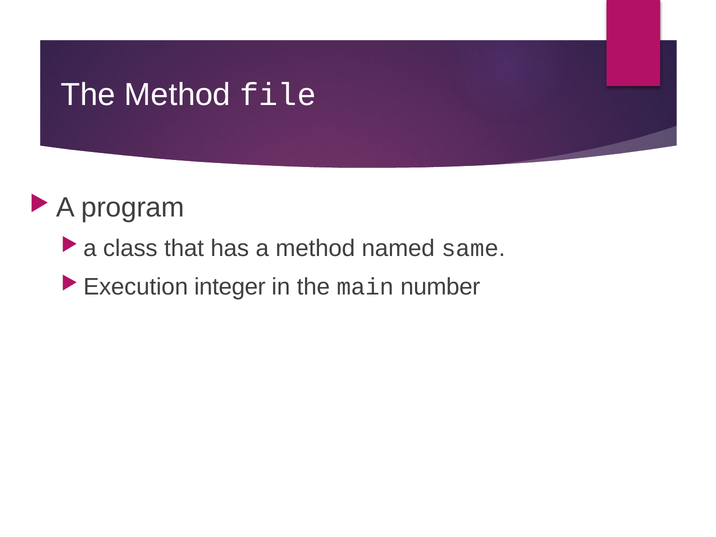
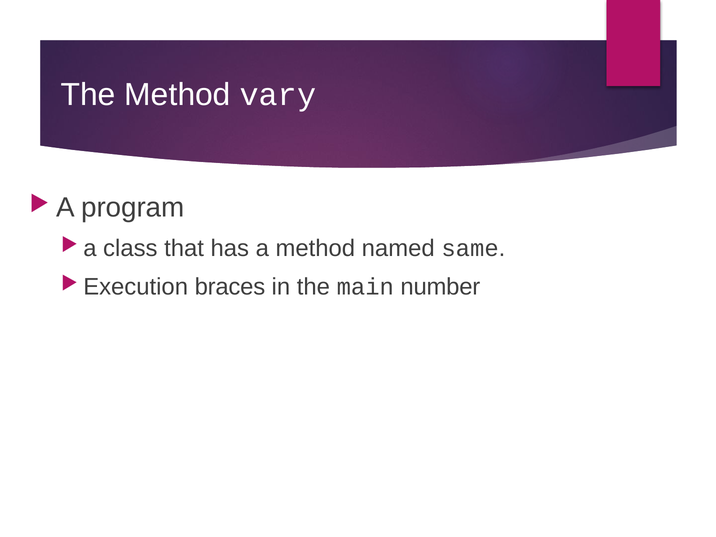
file: file -> vary
integer: integer -> braces
